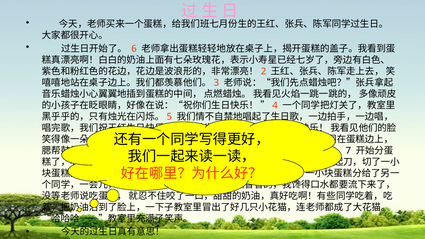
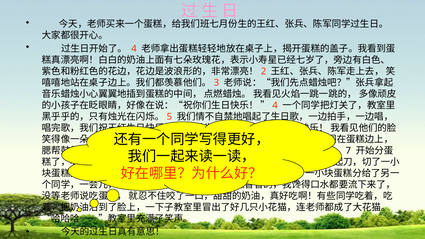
6 at (134, 49): 6 -> 4
